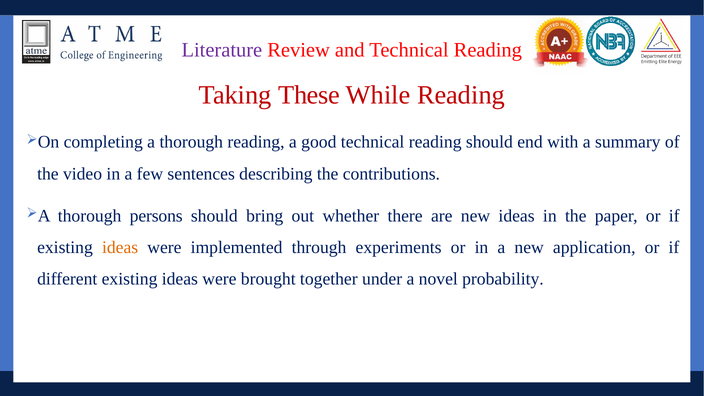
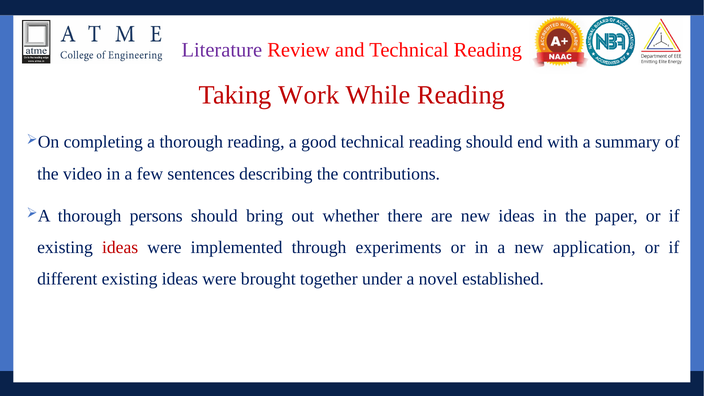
These: These -> Work
ideas at (120, 247) colour: orange -> red
probability: probability -> established
